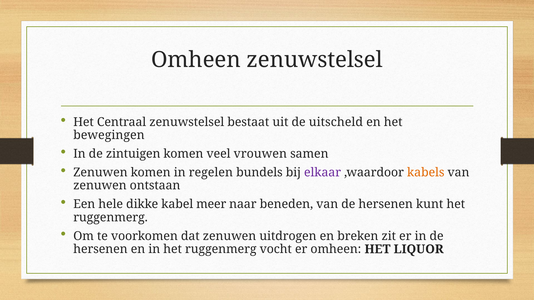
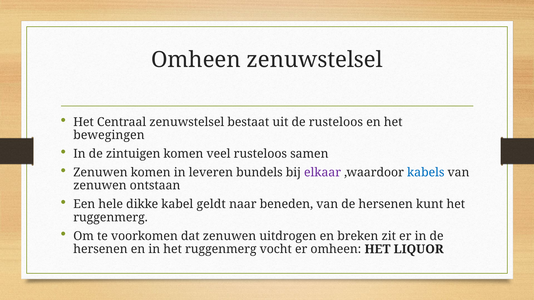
de uitscheld: uitscheld -> rusteloos
veel vrouwen: vrouwen -> rusteloos
regelen: regelen -> leveren
kabels colour: orange -> blue
meer: meer -> geldt
